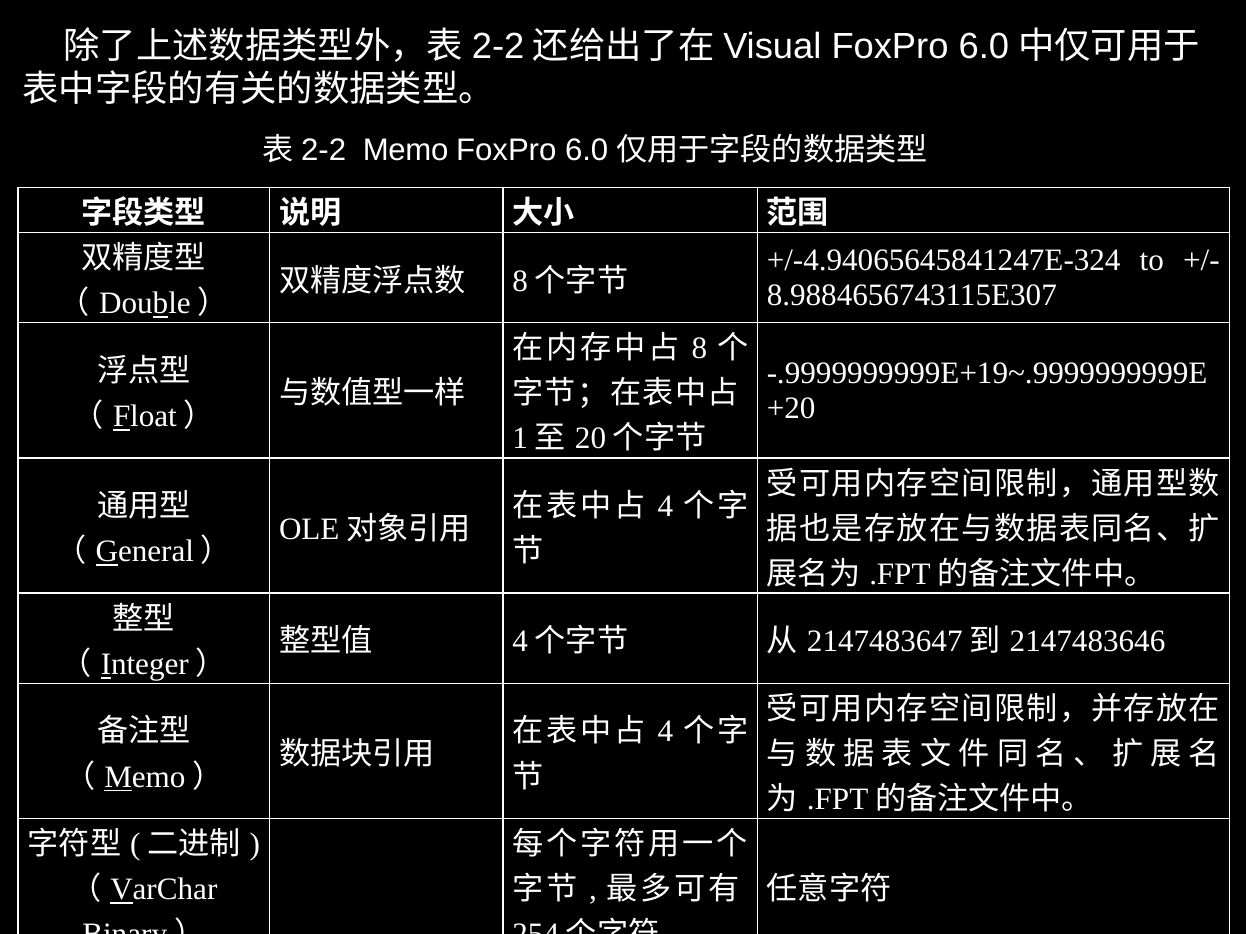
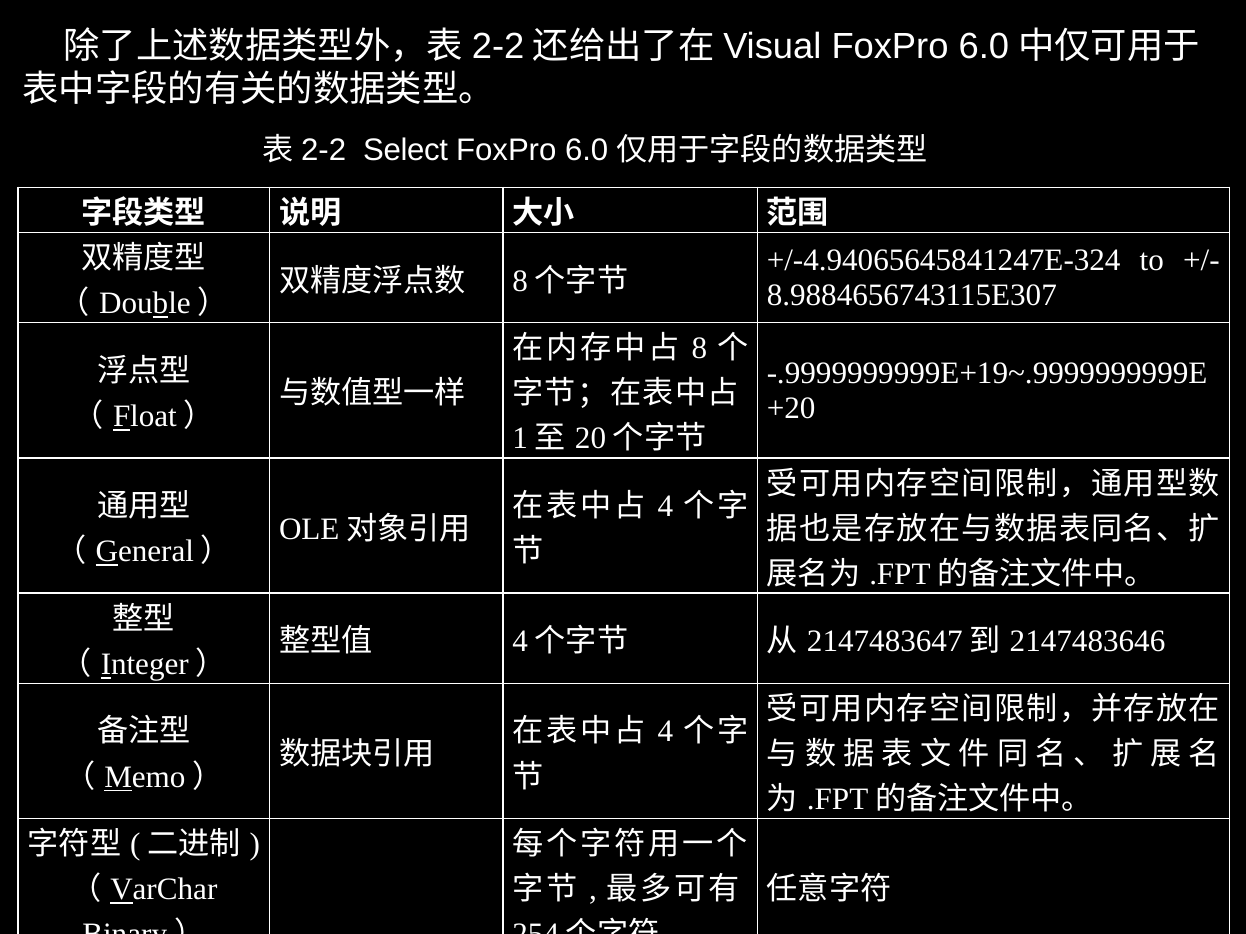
Memo at (406, 151): Memo -> Select
